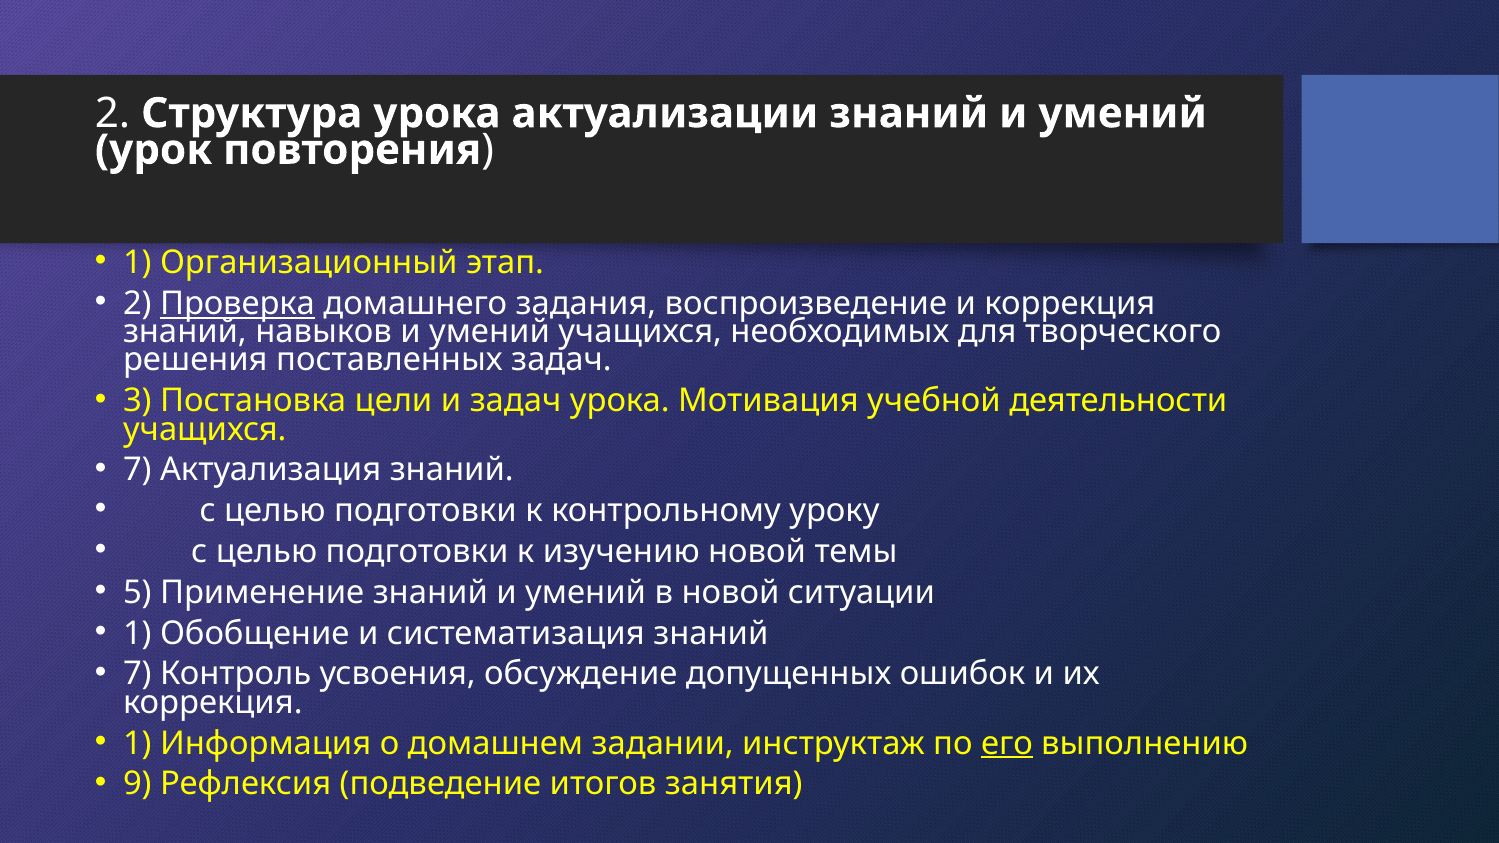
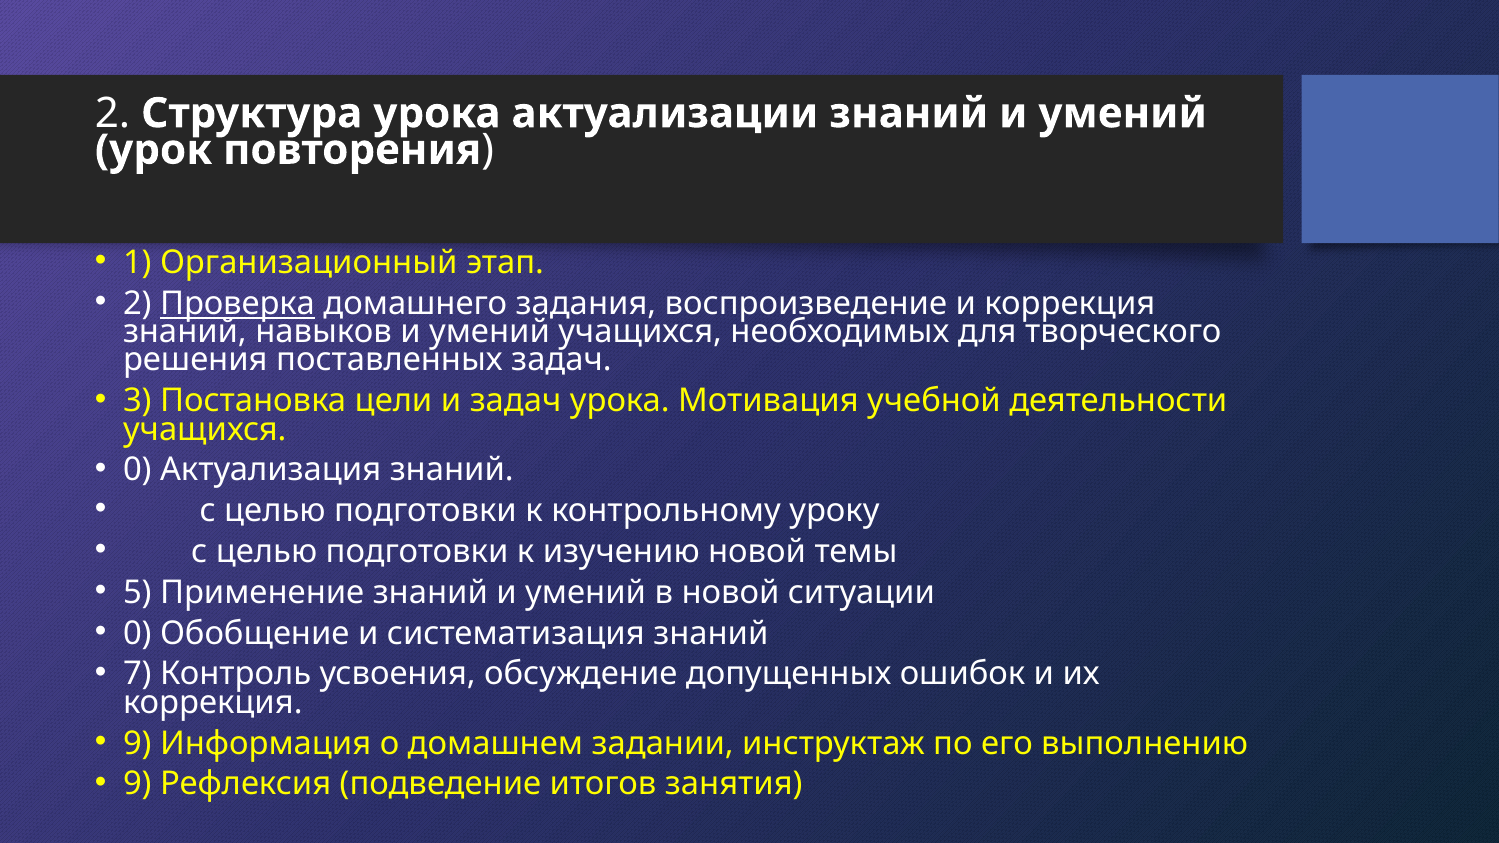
7 at (137, 470): 7 -> 0
1 at (137, 633): 1 -> 0
1 at (137, 743): 1 -> 9
его underline: present -> none
